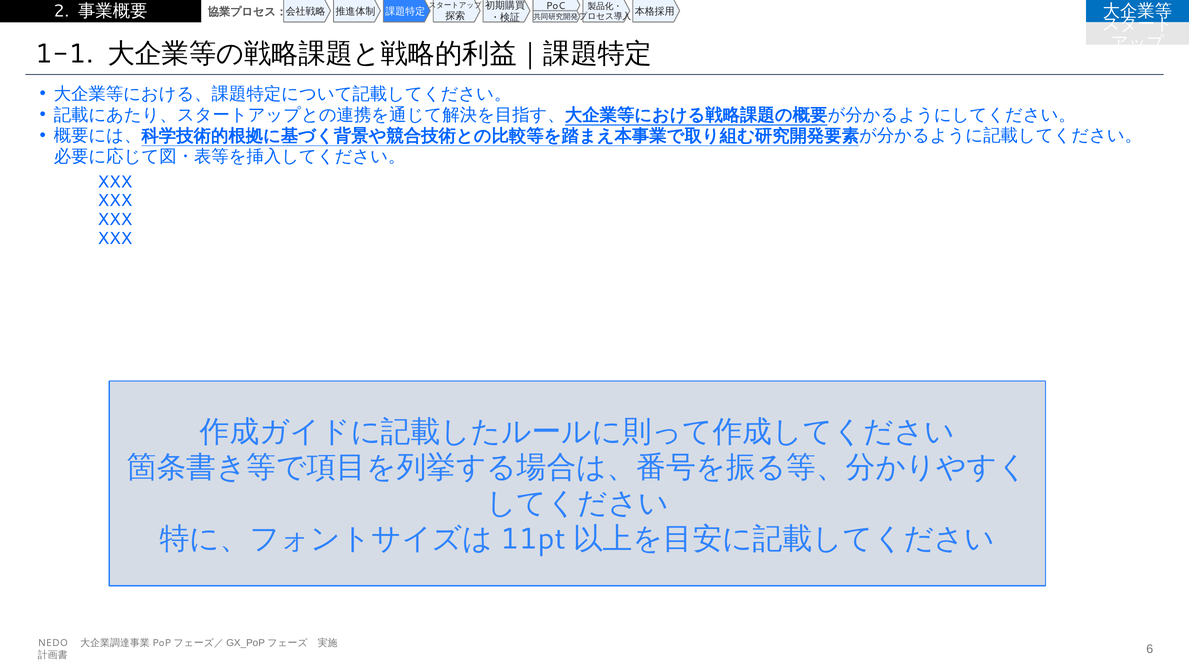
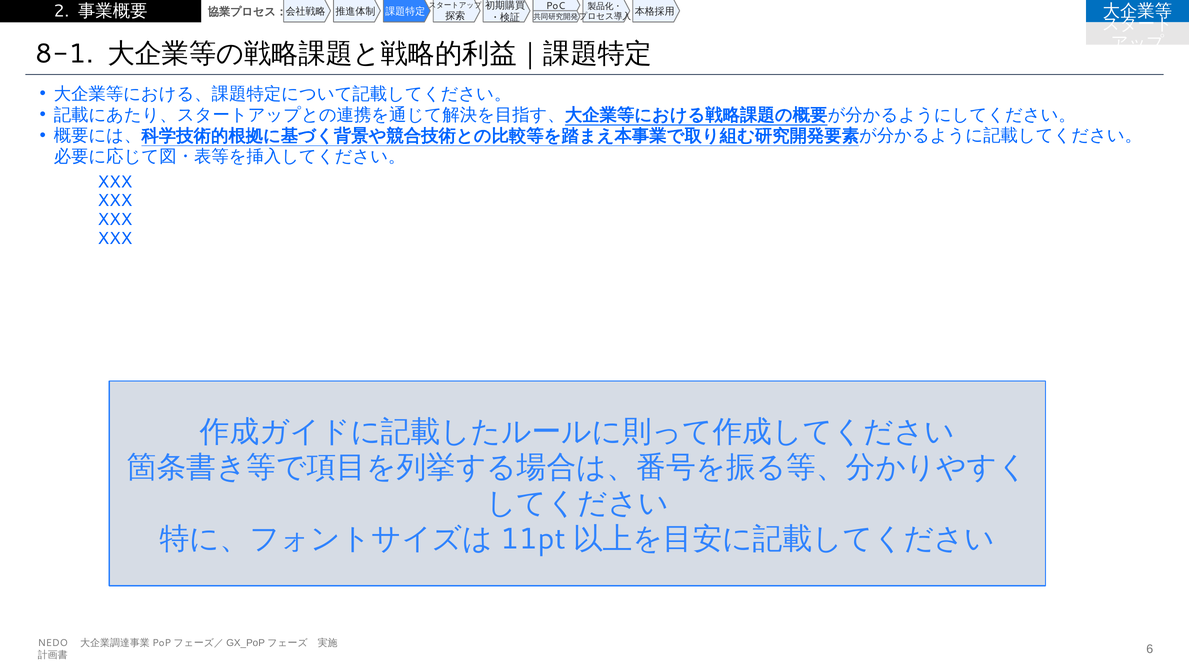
1-1: 1-1 -> 8-1
